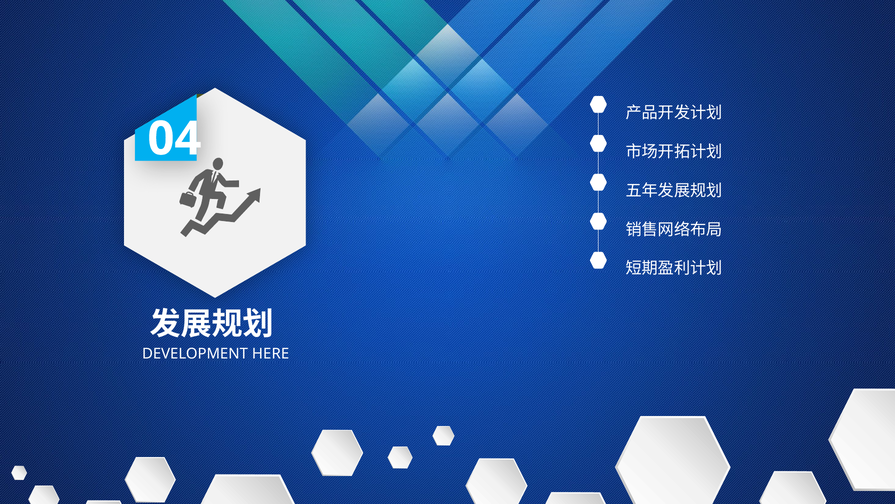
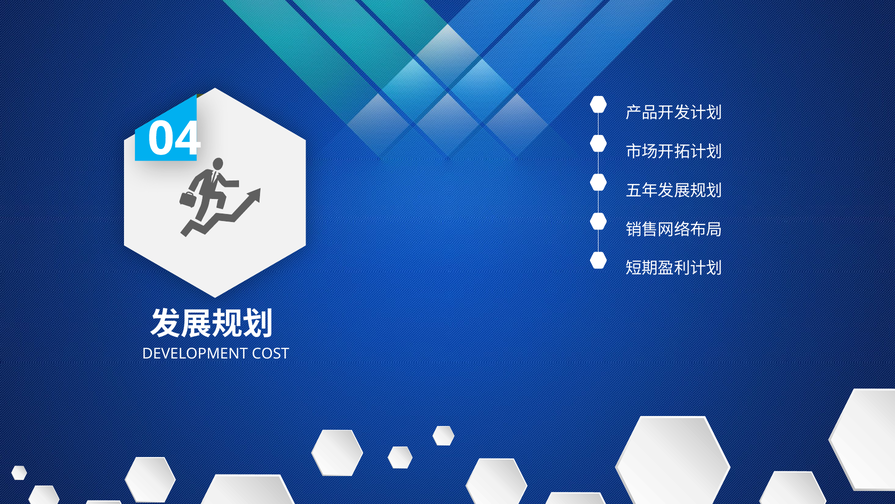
HERE: HERE -> COST
